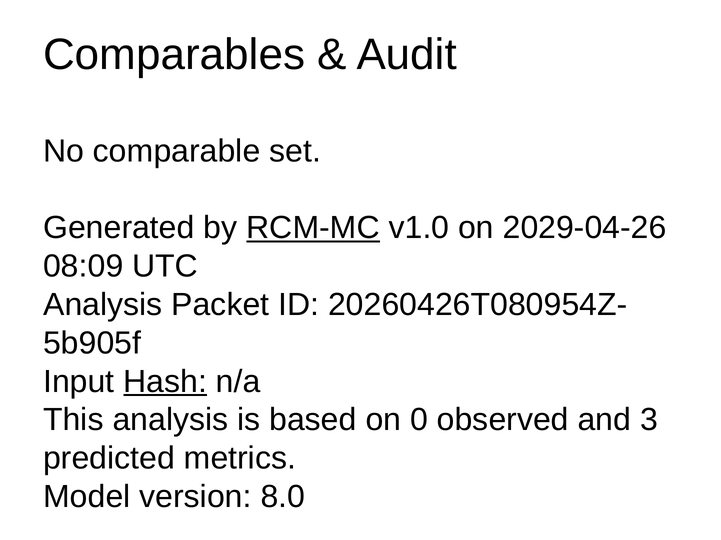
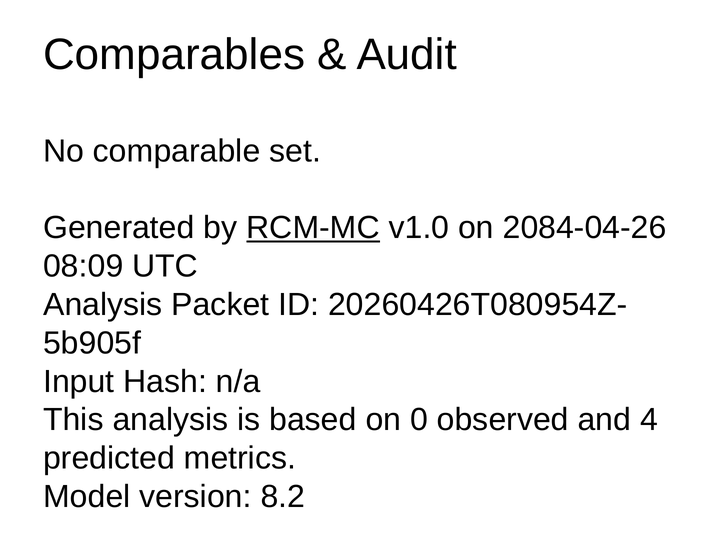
2029-04-26: 2029-04-26 -> 2084-04-26
Hash underline: present -> none
3: 3 -> 4
8.0: 8.0 -> 8.2
